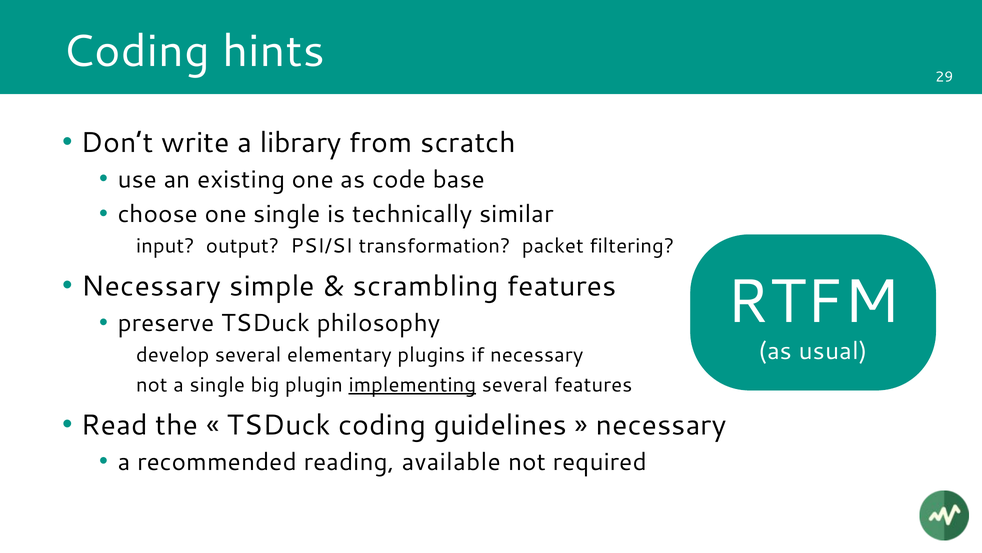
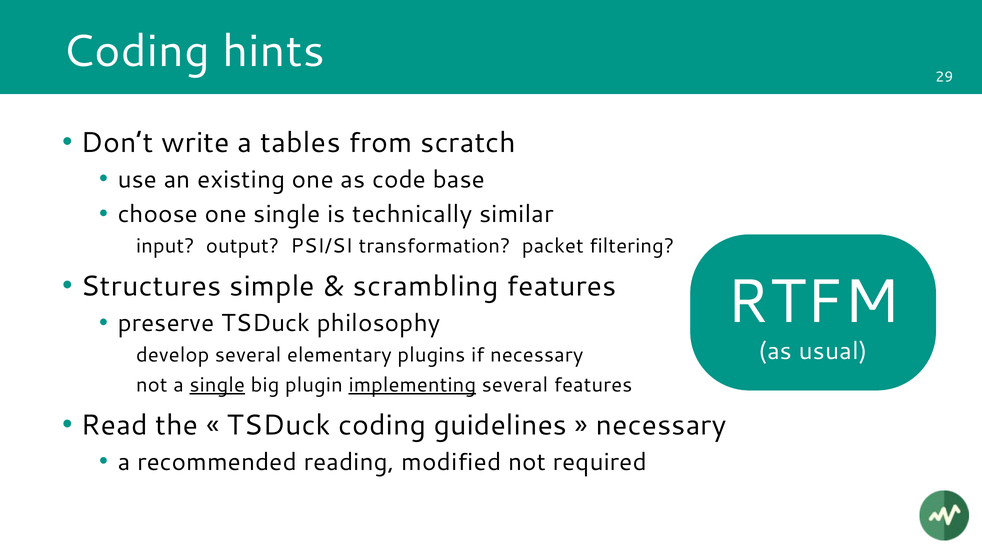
library: library -> tables
Necessary at (151, 286): Necessary -> Structures
single at (217, 384) underline: none -> present
available: available -> modified
